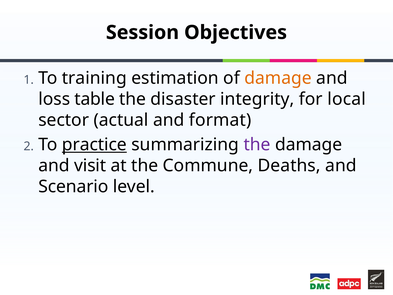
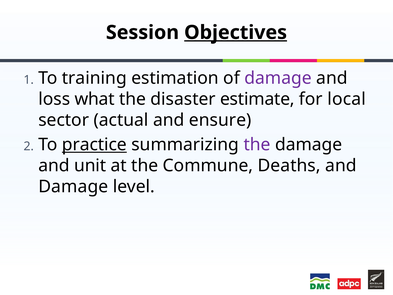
Objectives underline: none -> present
damage at (278, 78) colour: orange -> purple
table: table -> what
integrity: integrity -> estimate
format: format -> ensure
visit: visit -> unit
Scenario at (73, 187): Scenario -> Damage
